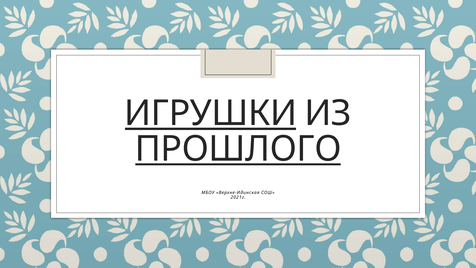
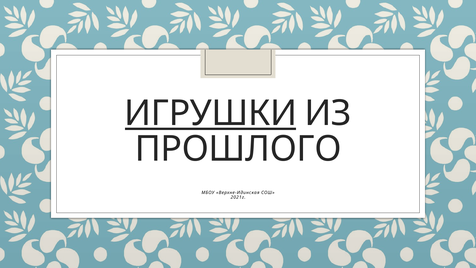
ПРОШЛОГО underline: present -> none
